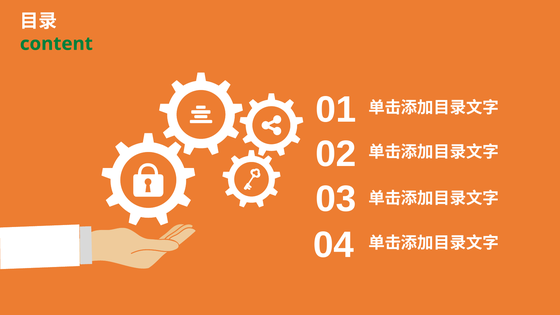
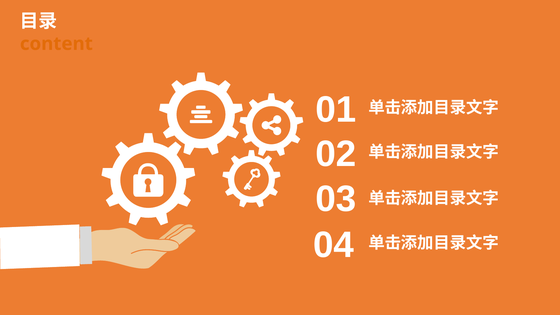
content colour: green -> orange
